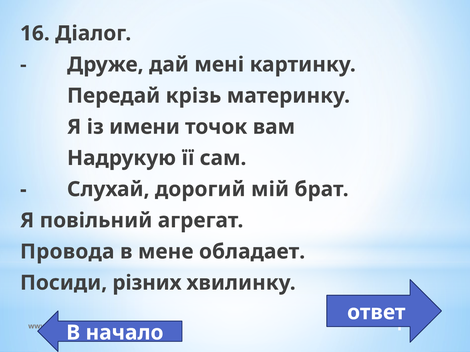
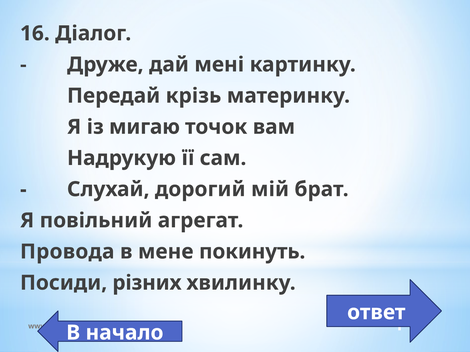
имени: имени -> мигаю
обладает: обладает -> покинуть
